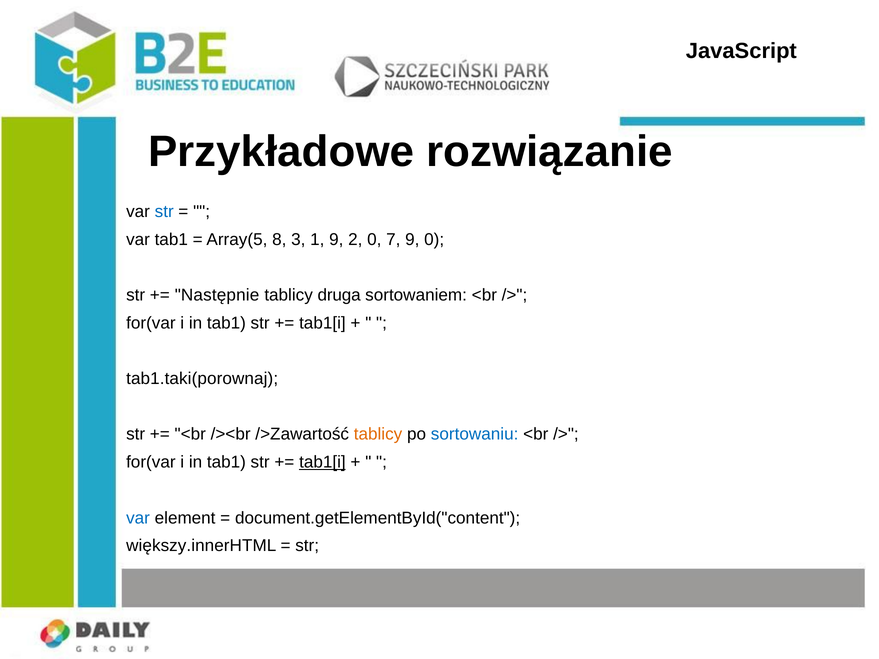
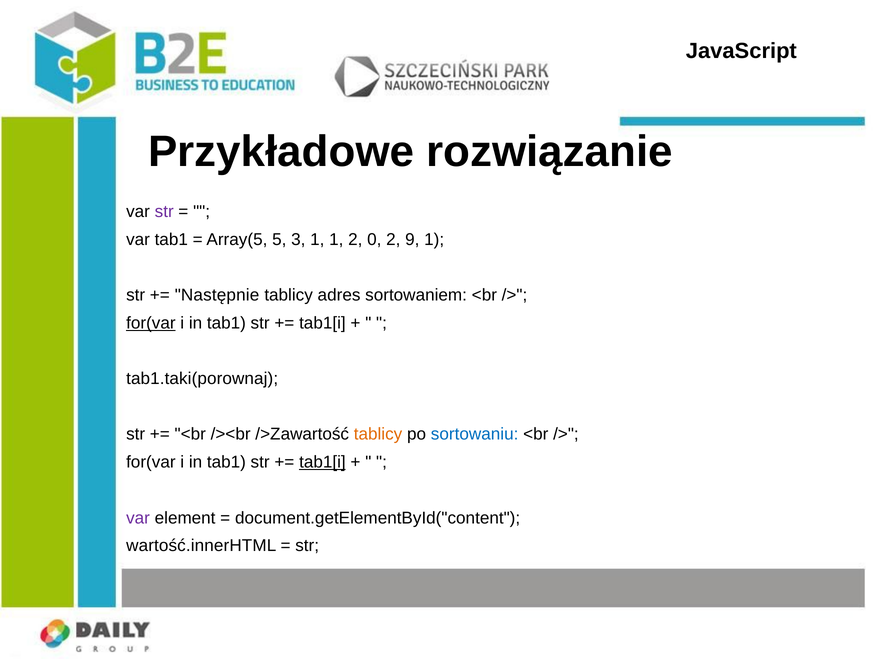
str at (164, 212) colour: blue -> purple
8: 8 -> 5
1 9: 9 -> 1
0 7: 7 -> 2
9 0: 0 -> 1
druga: druga -> adres
for(var at (151, 323) underline: none -> present
var at (138, 518) colour: blue -> purple
większy.innerHTML: większy.innerHTML -> wartość.innerHTML
